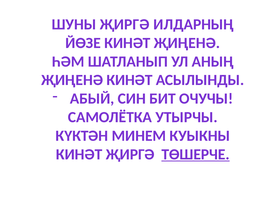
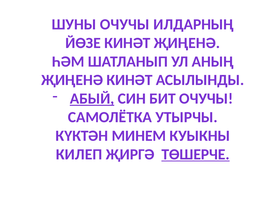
ШУНЫ ҖИРГӘ: ҖИРГӘ -> ОЧУЧЫ
АБЫЙ underline: none -> present
КИНӘТ at (79, 155): КИНӘТ -> КИЛЕП
